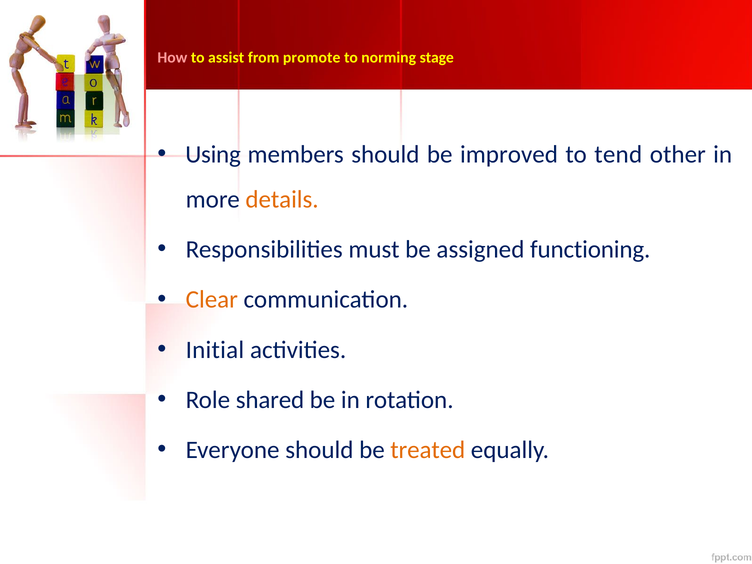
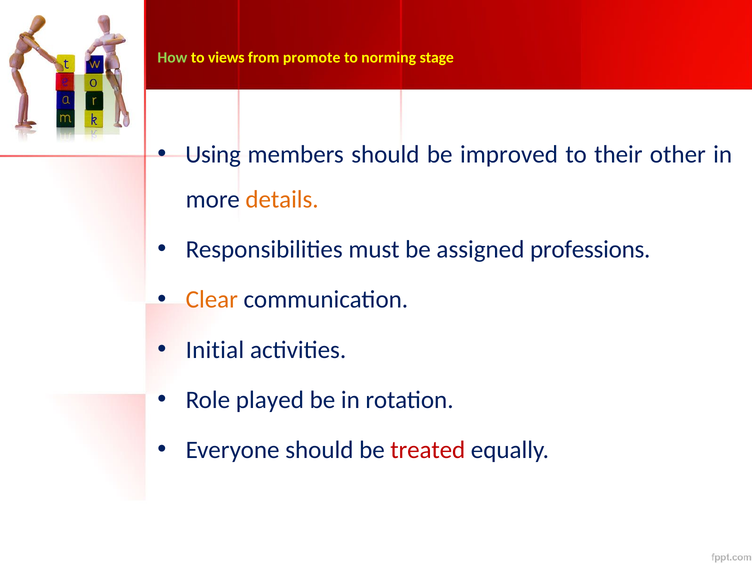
How colour: pink -> light green
assist: assist -> views
tend: tend -> their
functioning: functioning -> professions
shared: shared -> played
treated colour: orange -> red
